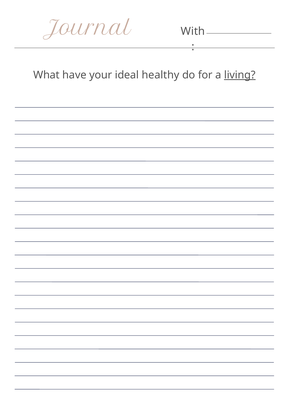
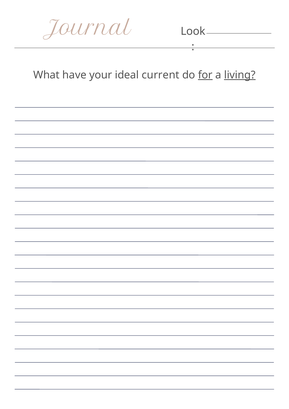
With: With -> Look
healthy: healthy -> current
for underline: none -> present
